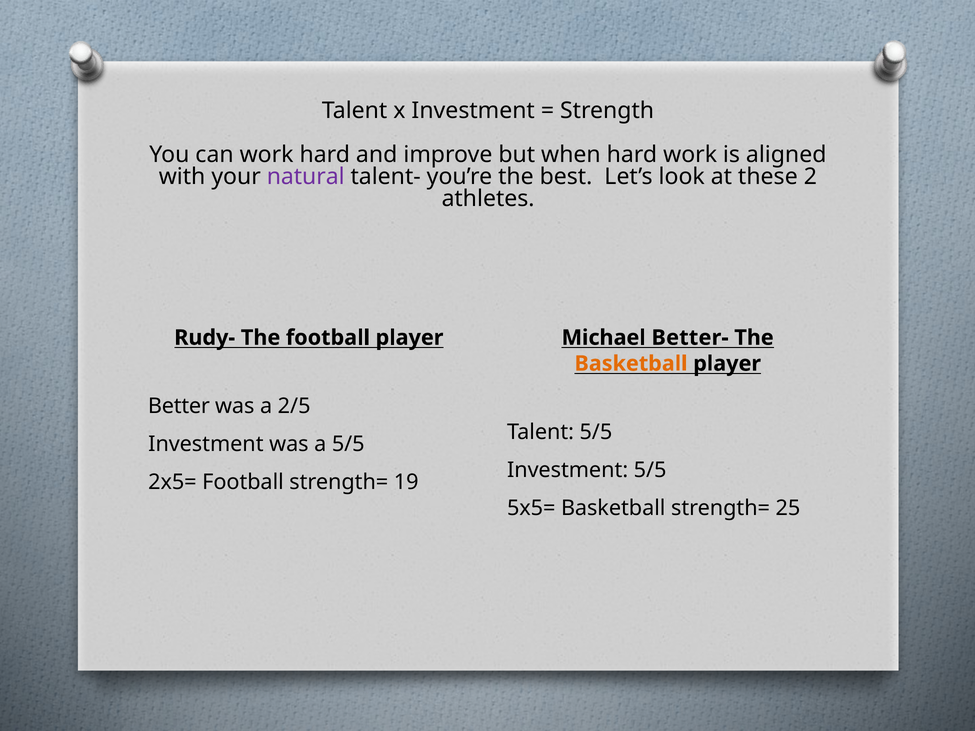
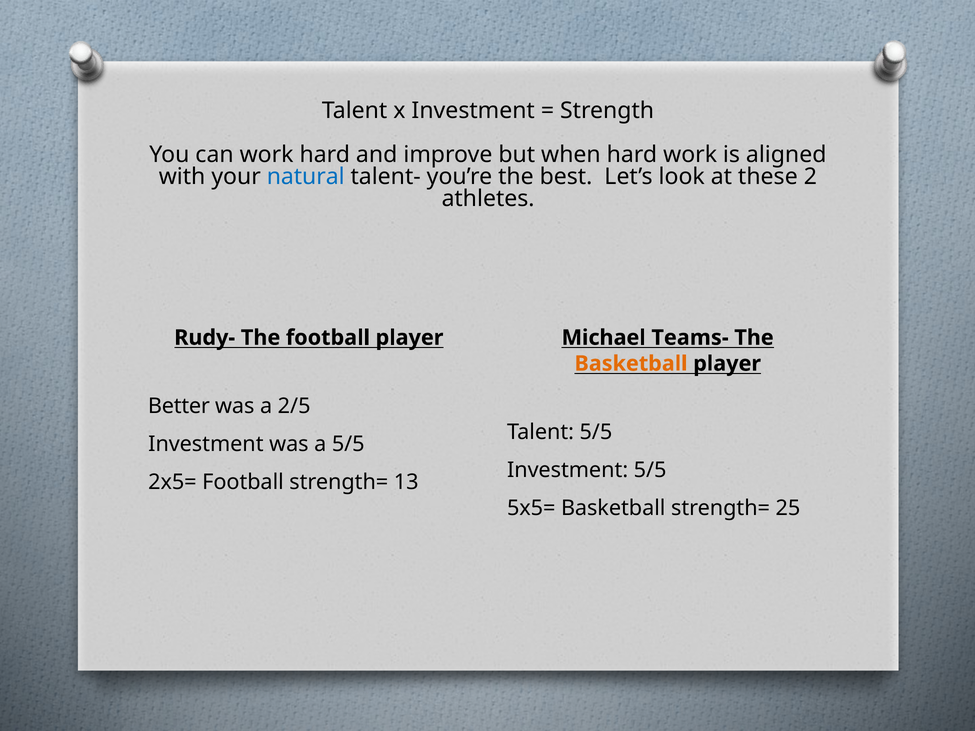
natural colour: purple -> blue
Better-: Better- -> Teams-
19: 19 -> 13
